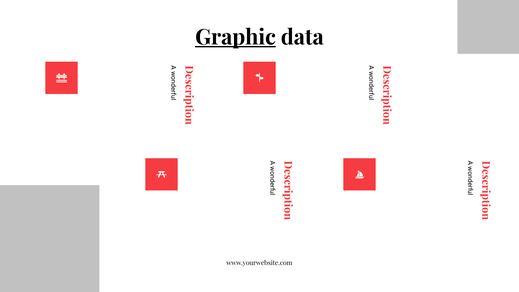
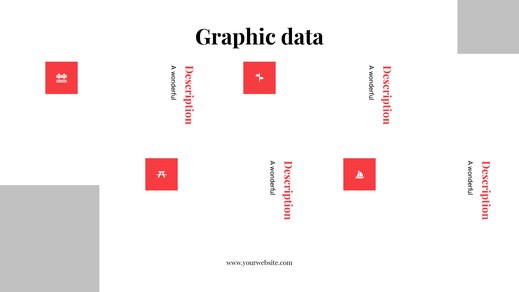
Graphic underline: present -> none
